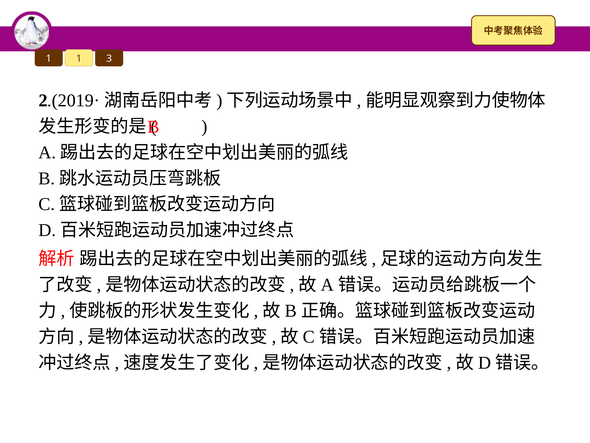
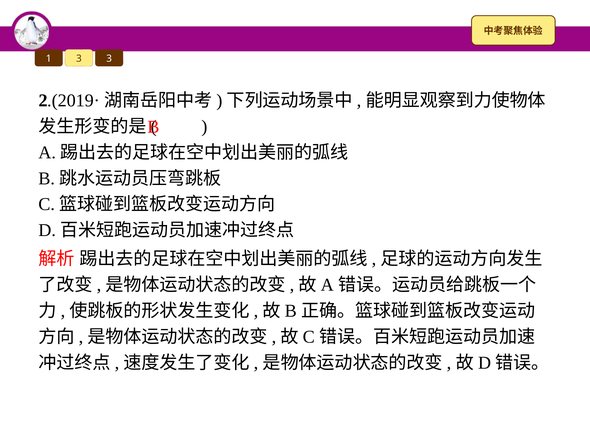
1 1: 1 -> 3
